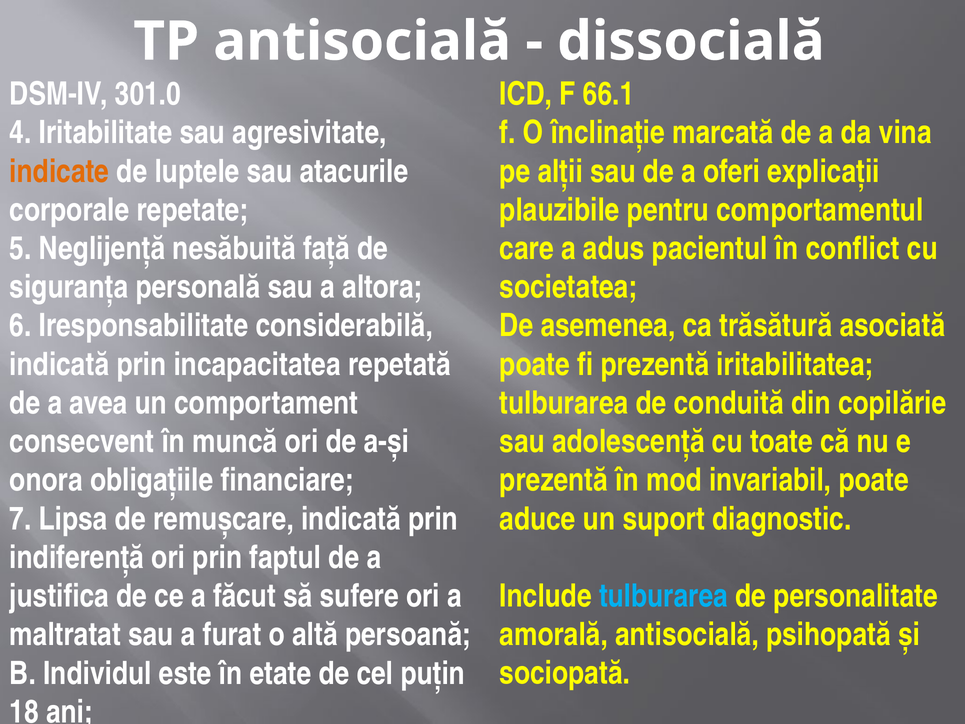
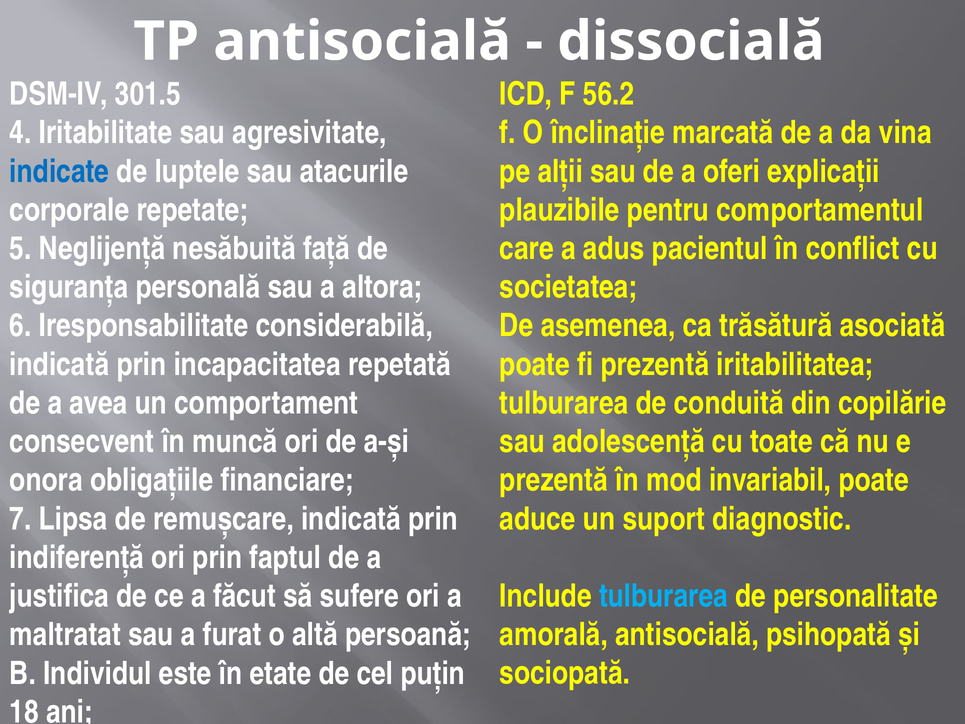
301.0: 301.0 -> 301.5
66.1: 66.1 -> 56.2
indicate colour: orange -> blue
